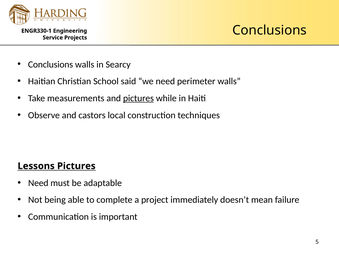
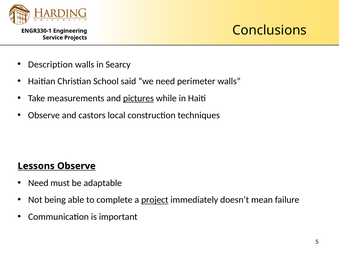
Conclusions at (51, 64): Conclusions -> Description
Lessons Pictures: Pictures -> Observe
project underline: none -> present
